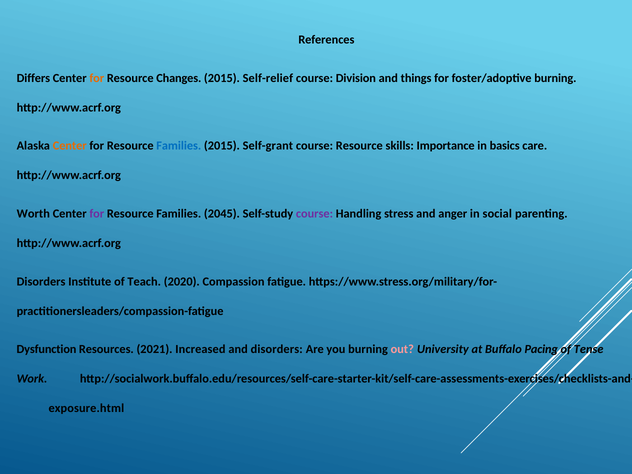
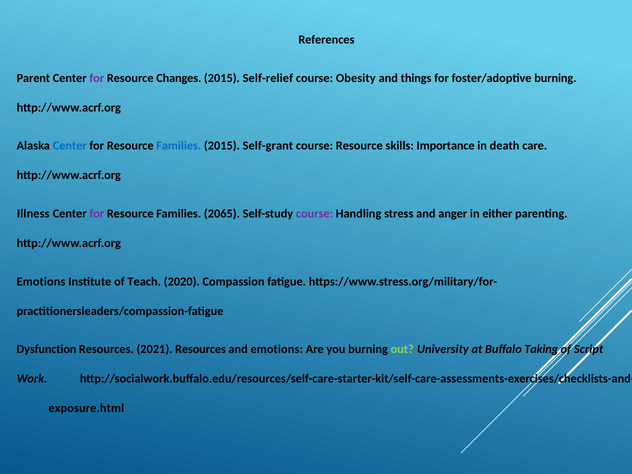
Differs: Differs -> Parent
for at (97, 78) colour: orange -> purple
Division: Division -> Obesity
Center at (70, 146) colour: orange -> blue
basics: basics -> death
Worth: Worth -> Illness
2045: 2045 -> 2065
social: social -> either
Disorders at (41, 282): Disorders -> Emotions
2021 Increased: Increased -> Resources
and disorders: disorders -> emotions
out colour: pink -> light green
Pacing: Pacing -> Taking
Tense: Tense -> Script
